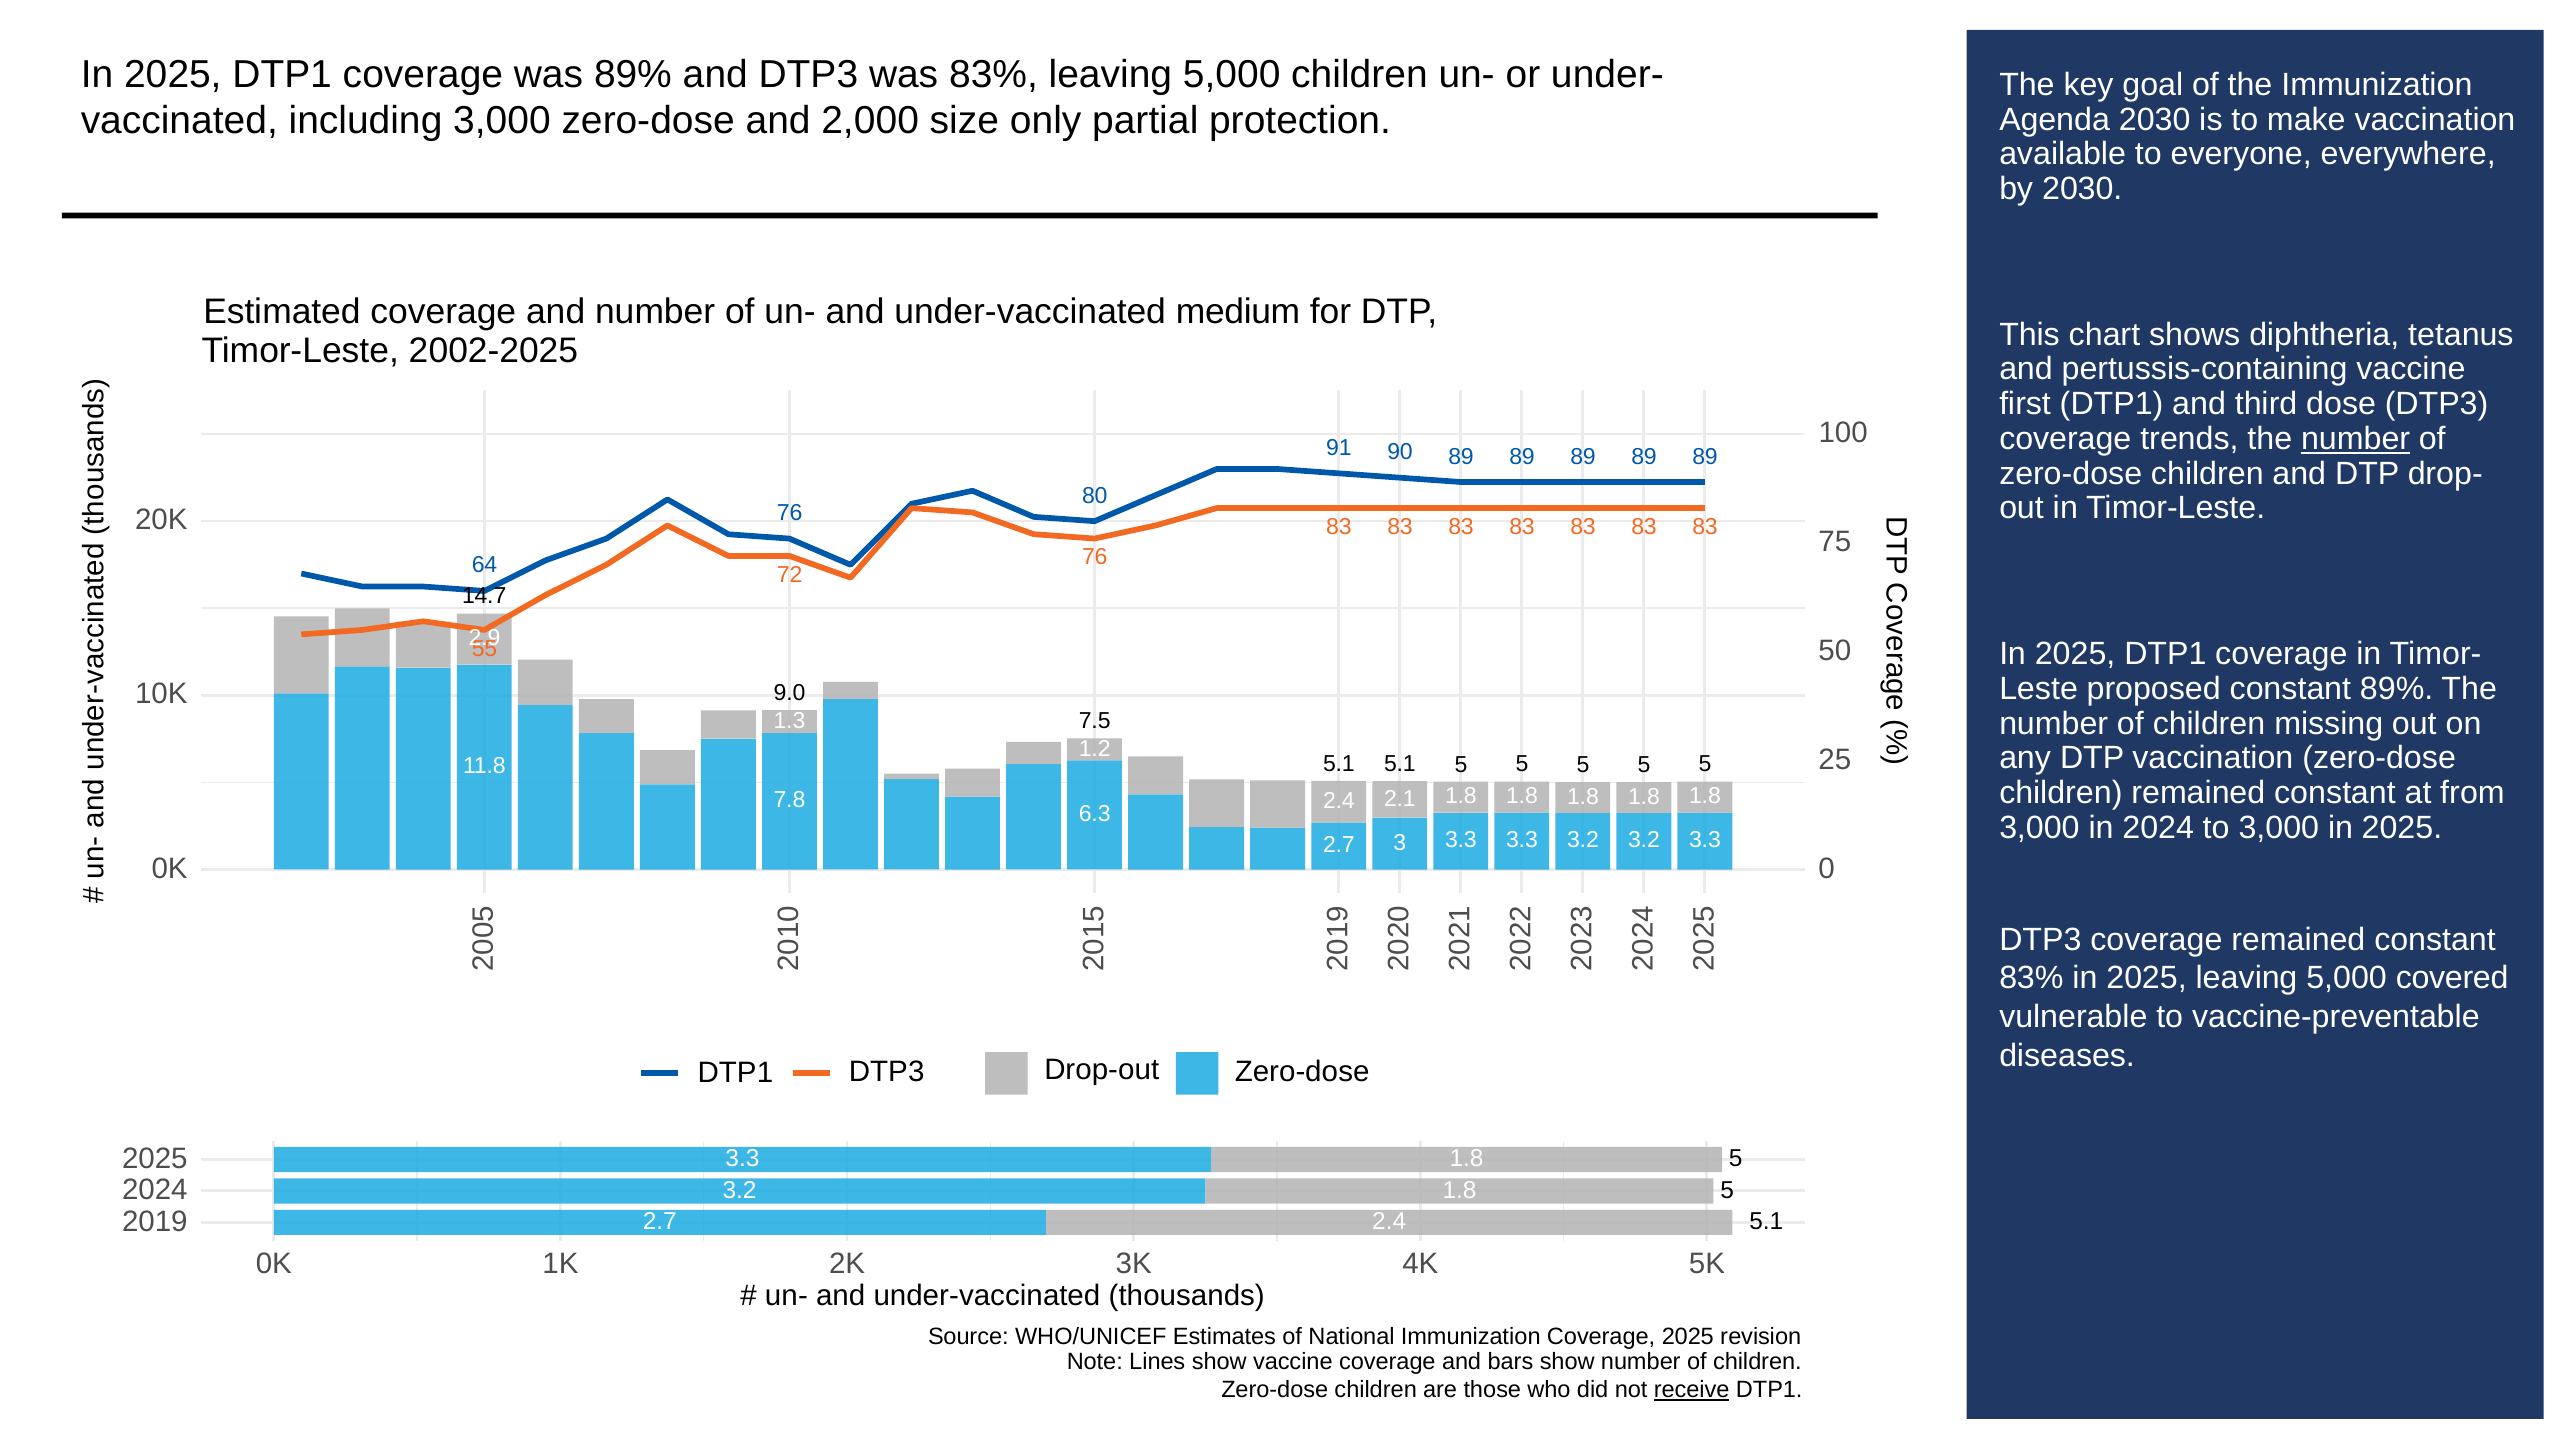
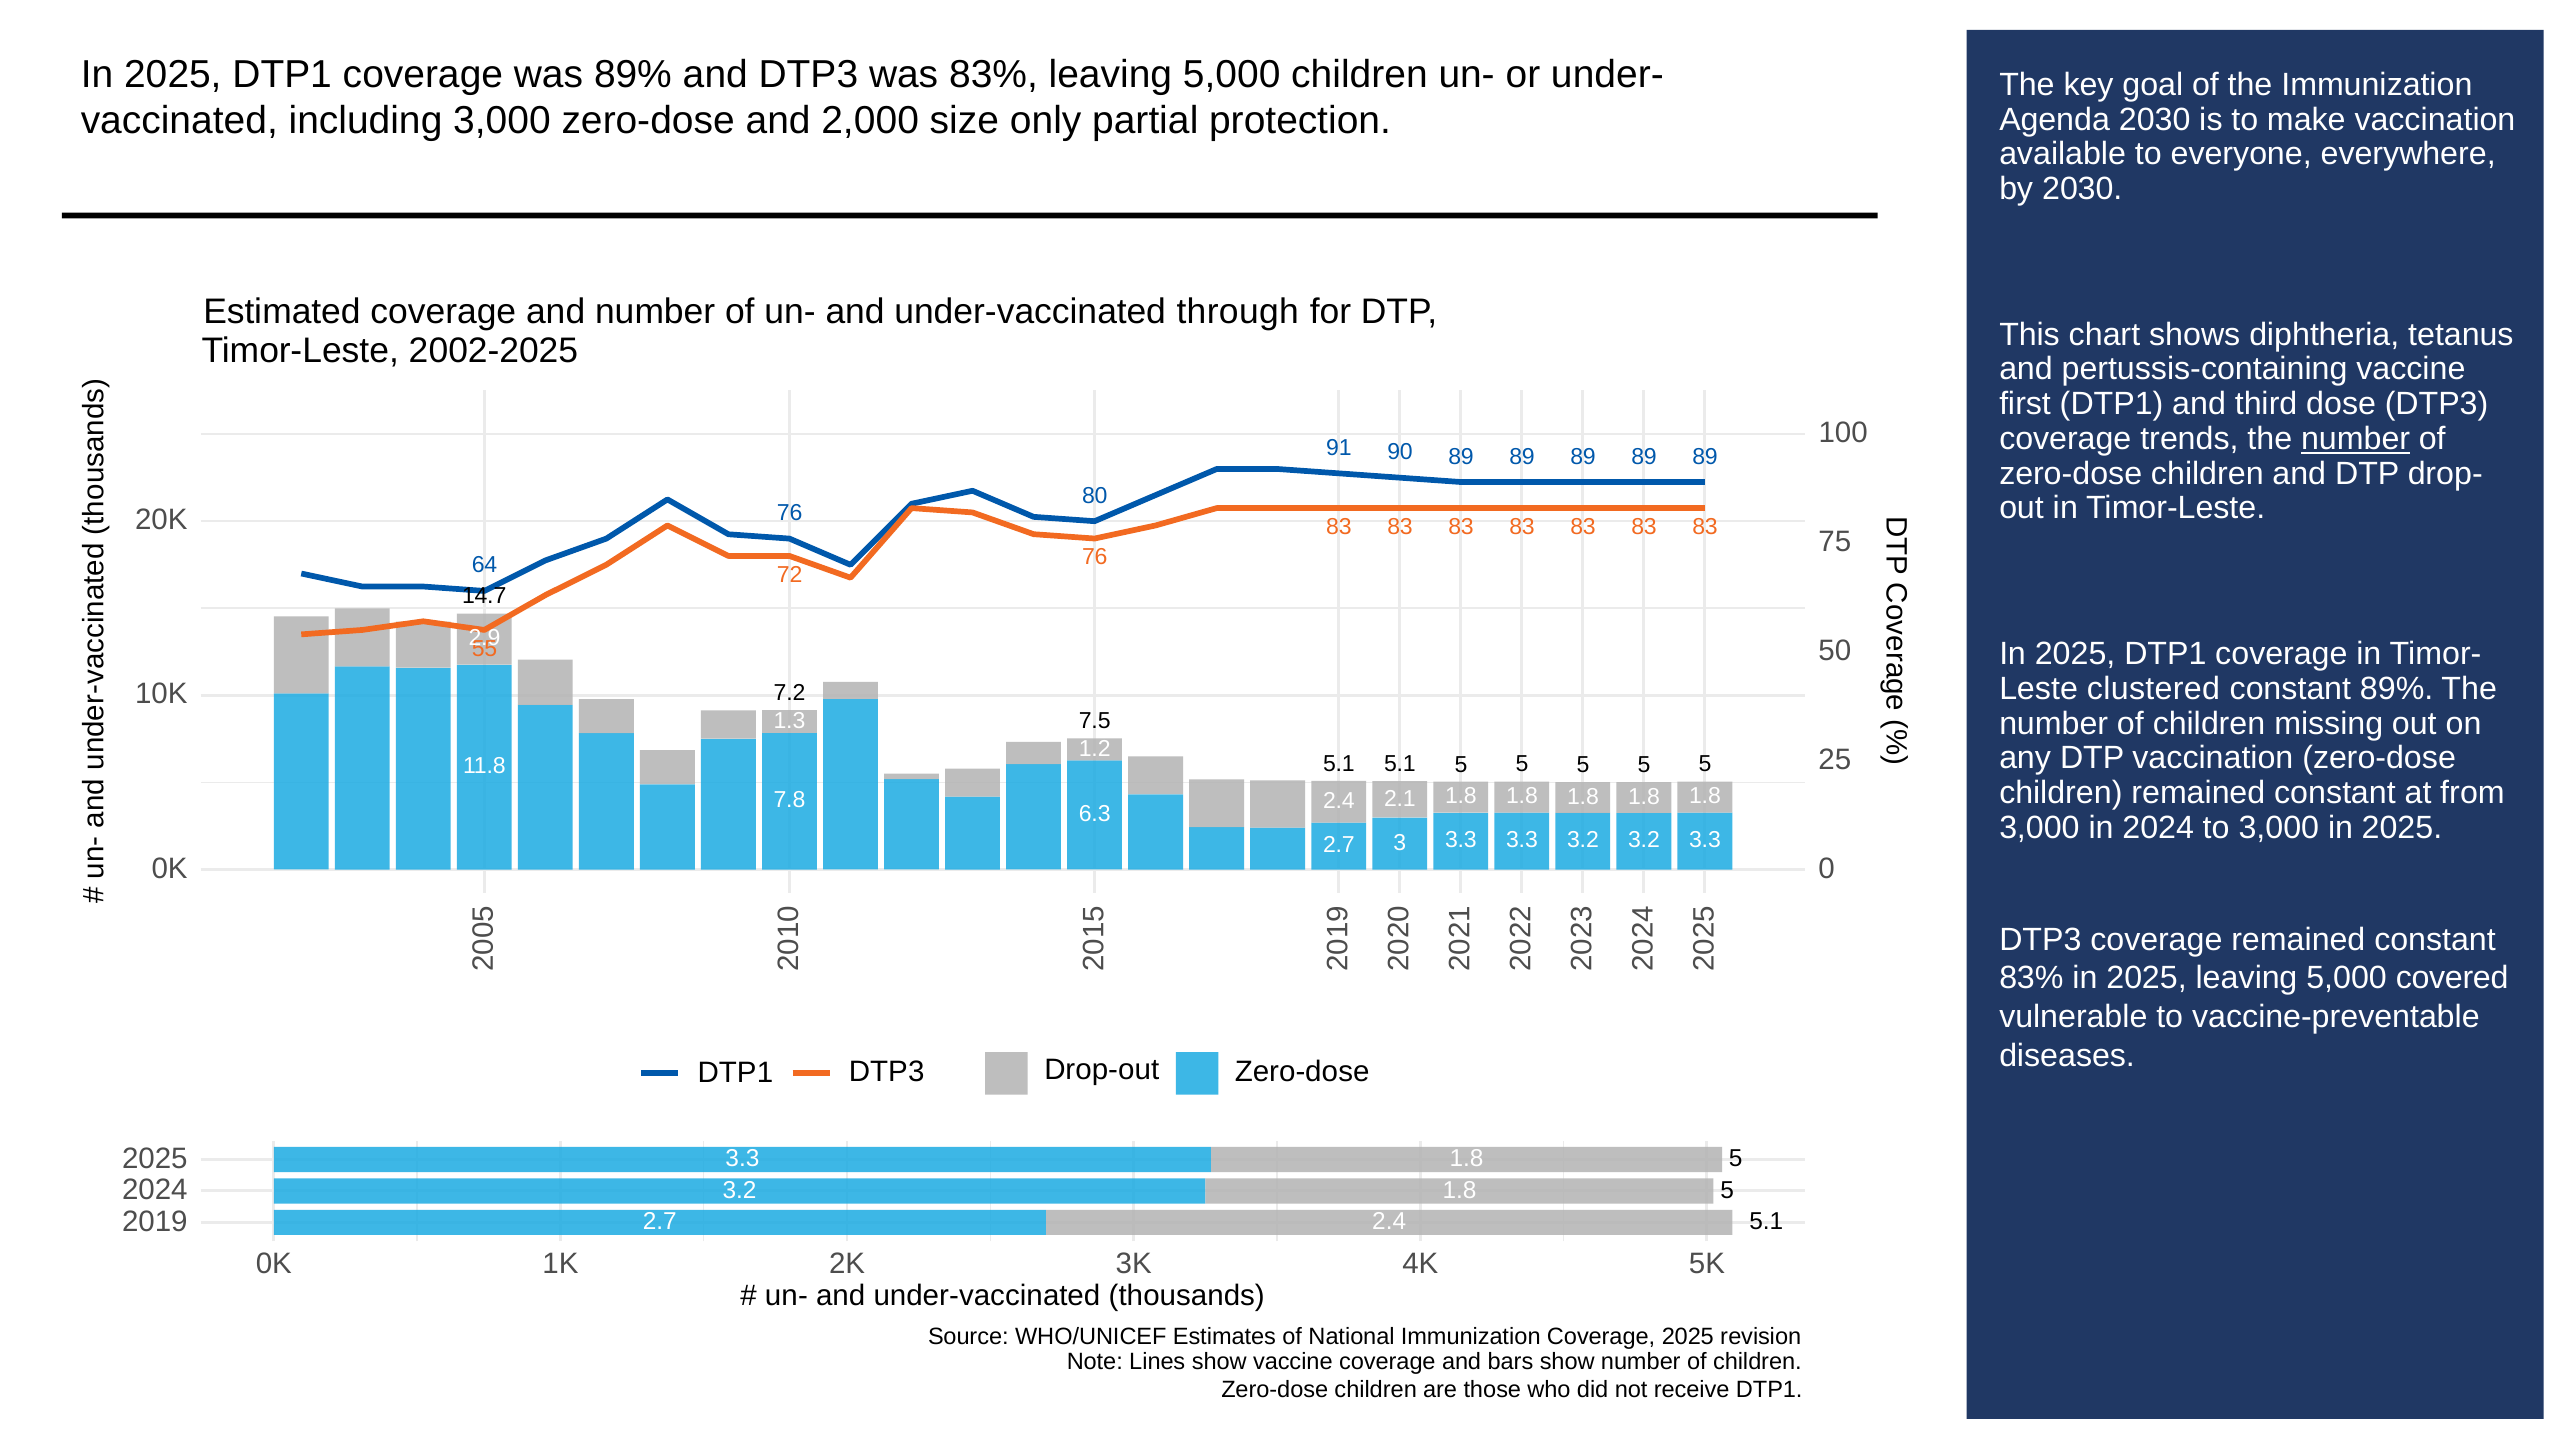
medium: medium -> through
proposed: proposed -> clustered
9.0: 9.0 -> 7.2
receive underline: present -> none
